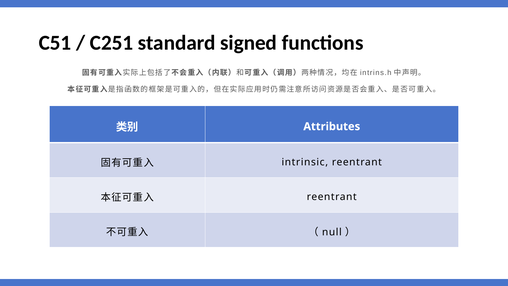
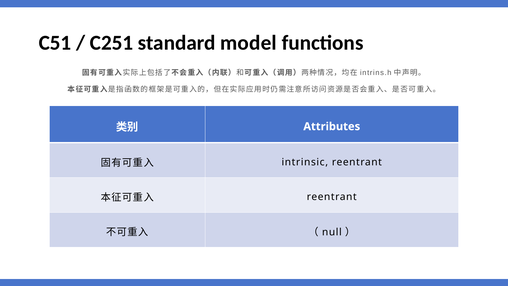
signed: signed -> model
